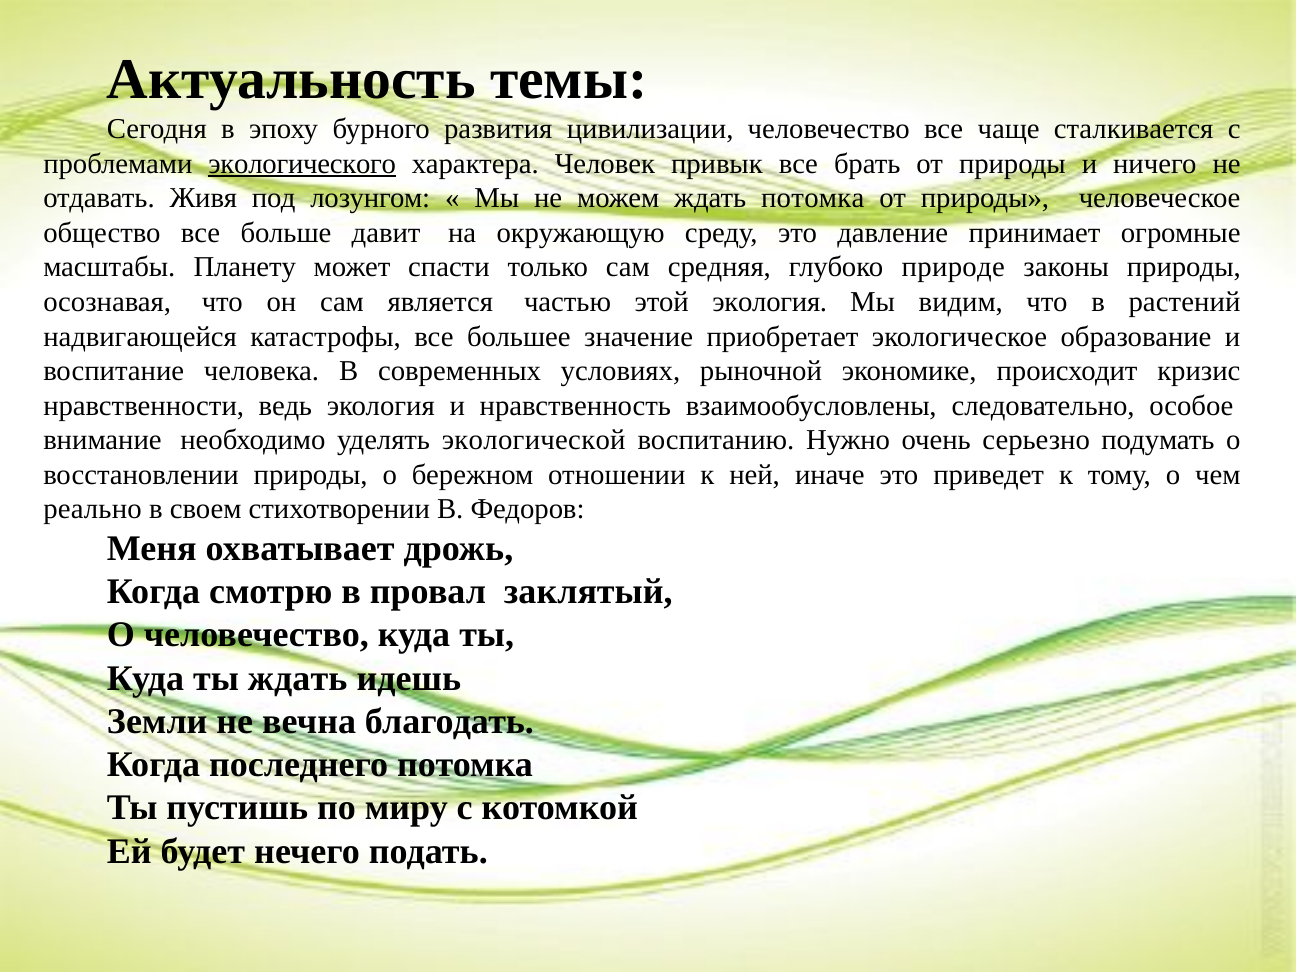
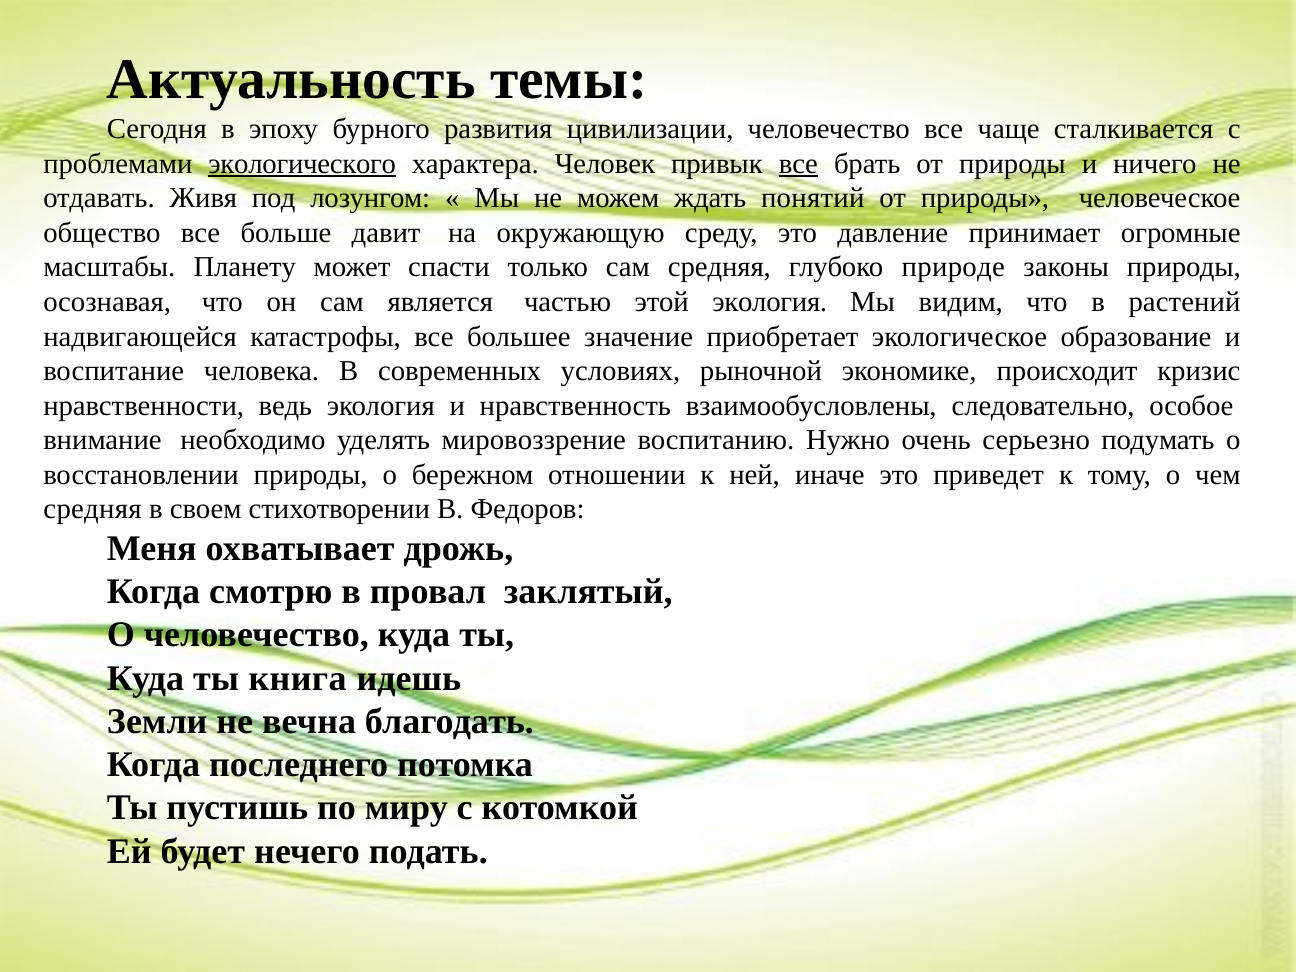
все at (798, 164) underline: none -> present
ждать потомка: потомка -> понятий
экологической: экологической -> мировоззрение
реально at (93, 509): реально -> средняя
ты ждать: ждать -> книга
